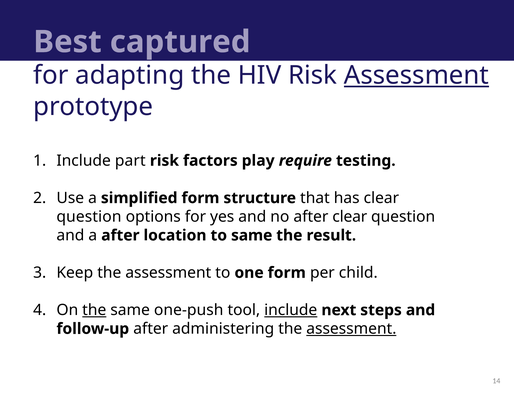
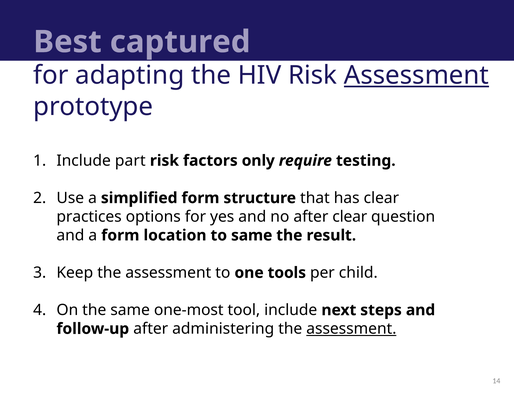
play: play -> only
question at (89, 217): question -> practices
a after: after -> form
one form: form -> tools
the at (94, 310) underline: present -> none
one-push: one-push -> one-most
include at (291, 310) underline: present -> none
